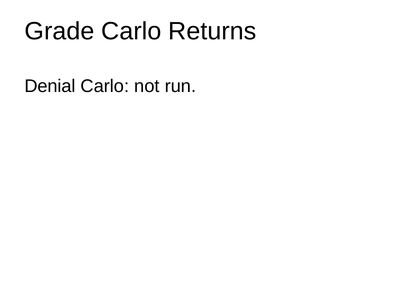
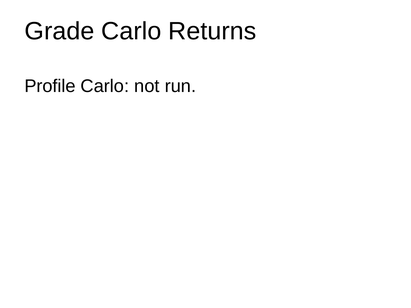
Denial: Denial -> Profile
